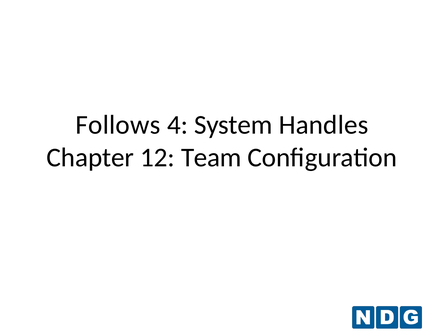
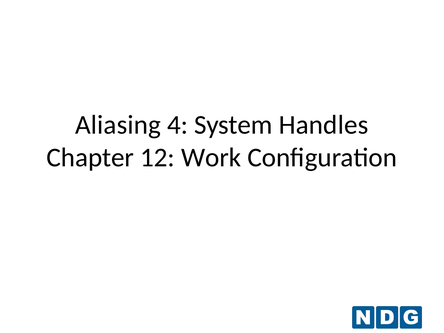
Follows: Follows -> Aliasing
Team: Team -> Work
